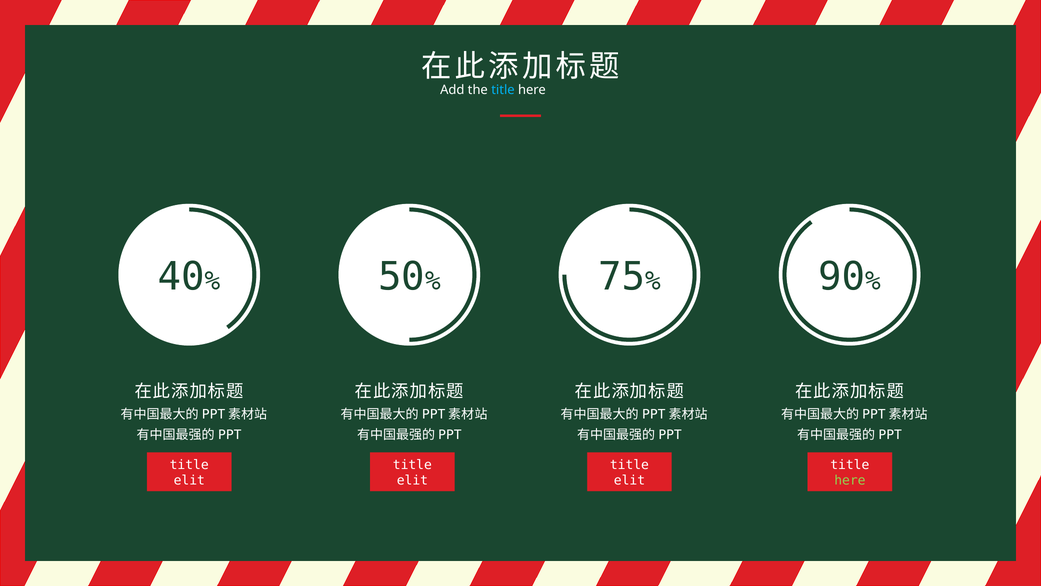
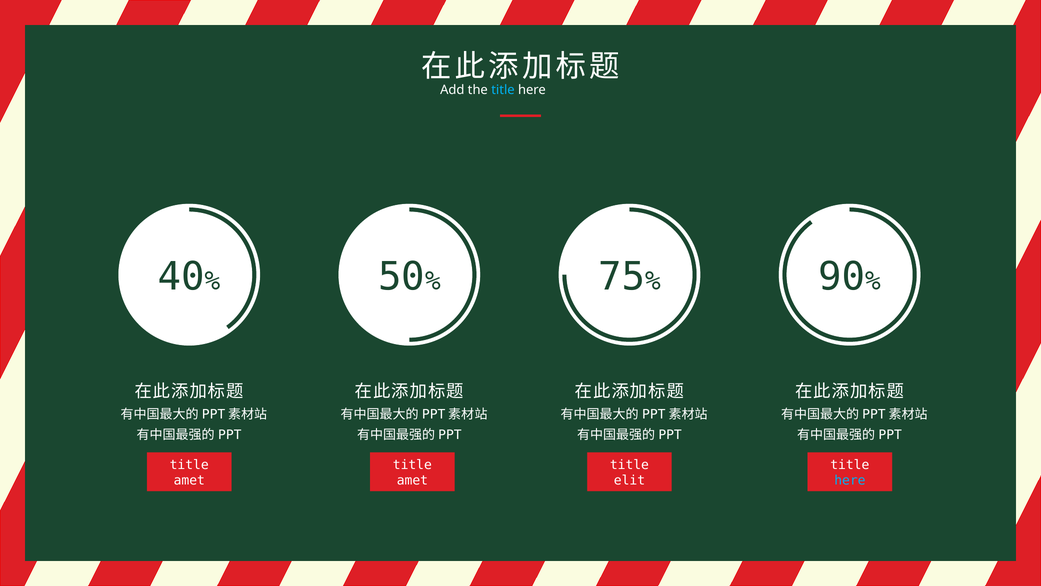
elit at (189, 480): elit -> amet
elit at (412, 480): elit -> amet
here at (850, 480) colour: light green -> light blue
